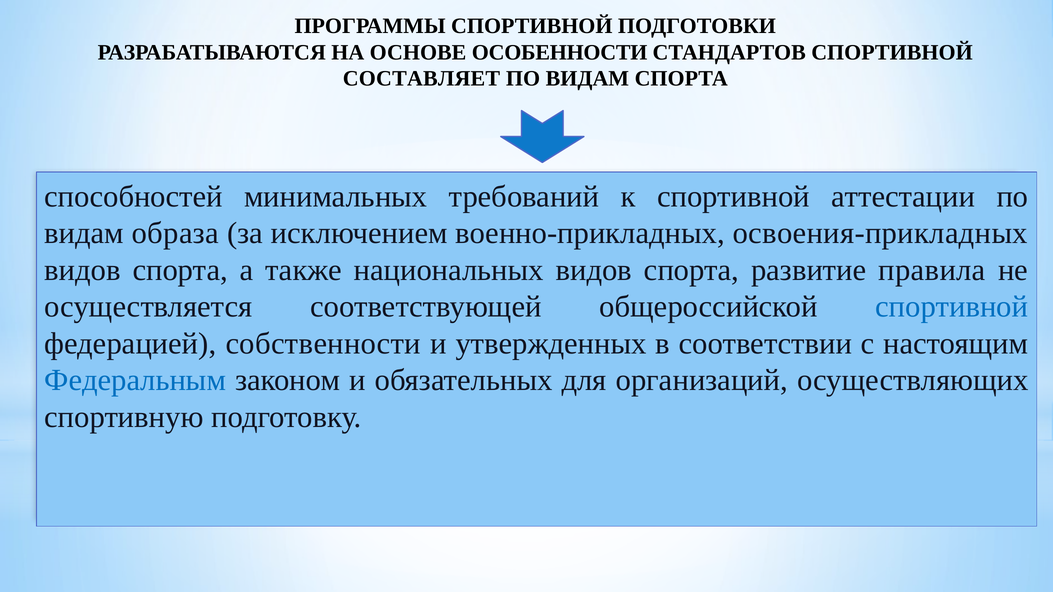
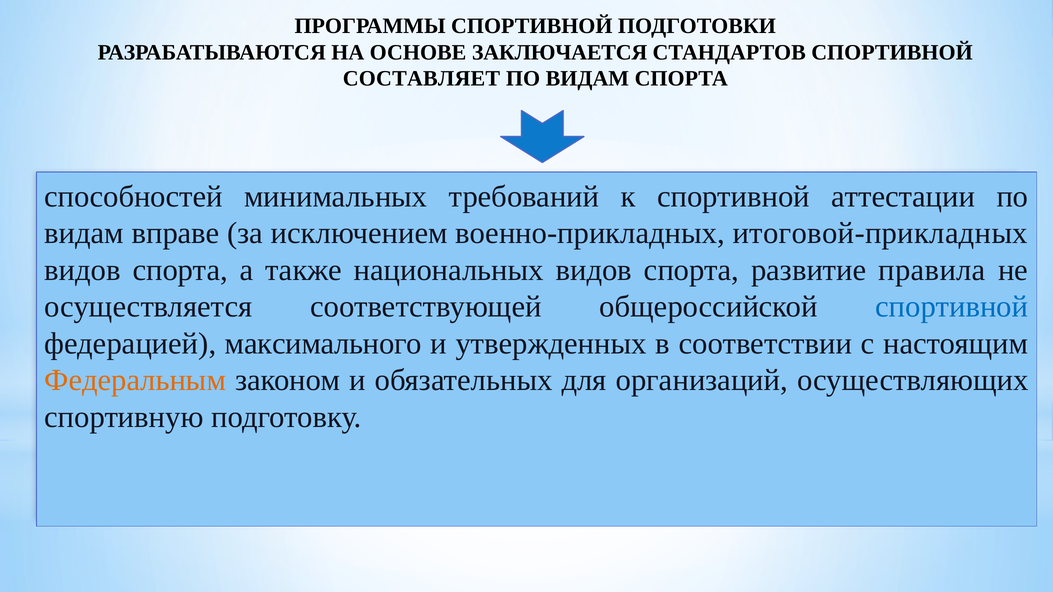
ОСОБЕННОСТИ: ОСОБЕННОСТИ -> ЗАКЛЮЧАЕТСЯ
образа: образа -> вправе
освоения-прикладных: освоения-прикладных -> итоговой-прикладных
собственности: собственности -> максимального
Федеральным colour: blue -> orange
